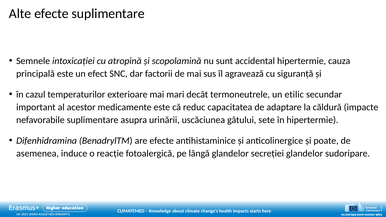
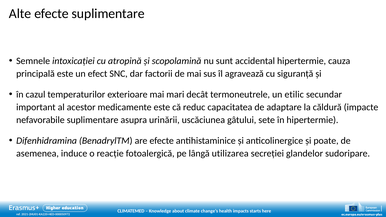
lângă glandelor: glandelor -> utilizarea
